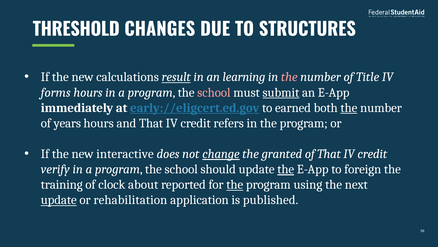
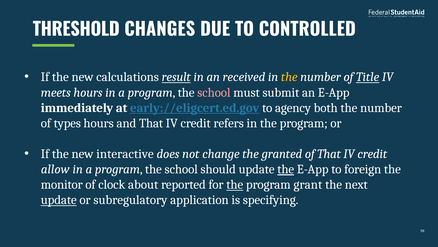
STRUCTURES: STRUCTURES -> CONTROLLED
learning: learning -> received
the at (289, 77) colour: pink -> yellow
Title underline: none -> present
forms: forms -> meets
submit underline: present -> none
earned: earned -> agency
the at (349, 108) underline: present -> none
years: years -> types
change underline: present -> none
verify: verify -> allow
training: training -> monitor
using: using -> grant
rehabilitation: rehabilitation -> subregulatory
published: published -> specifying
